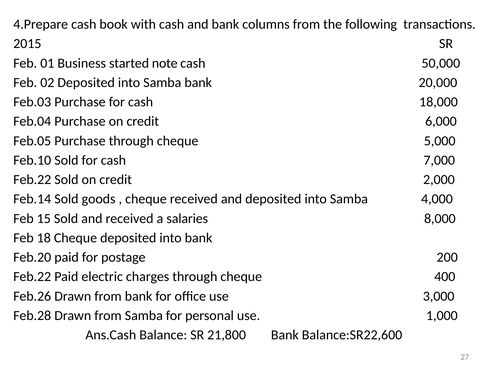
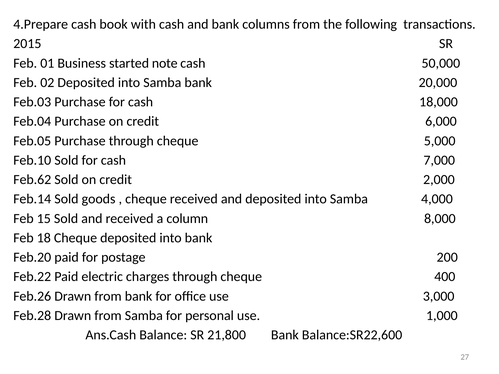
Feb.22 at (32, 180): Feb.22 -> Feb.62
salaries: salaries -> column
